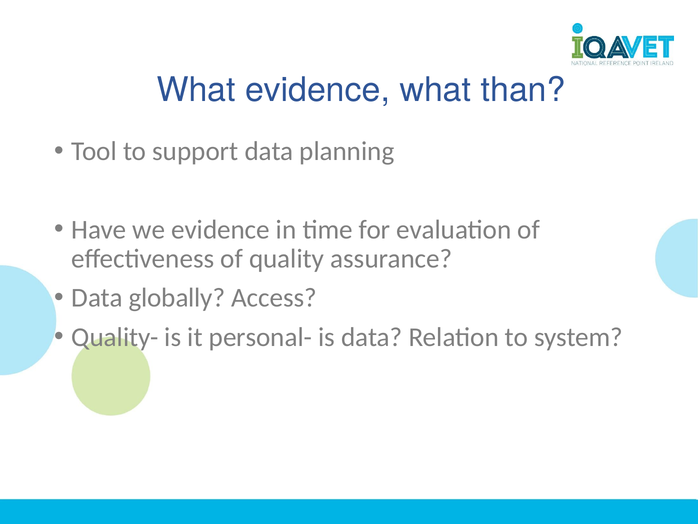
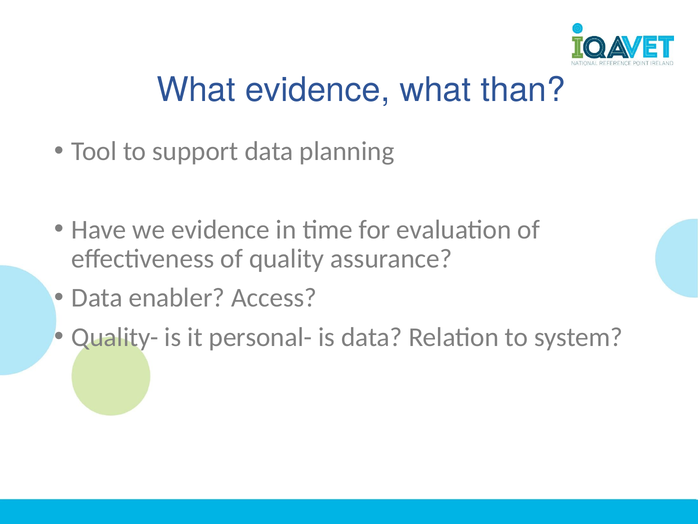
globally: globally -> enabler
